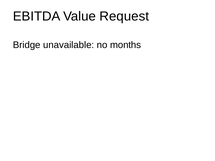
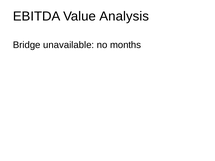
Request: Request -> Analysis
